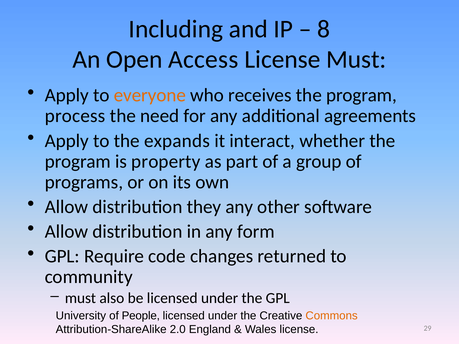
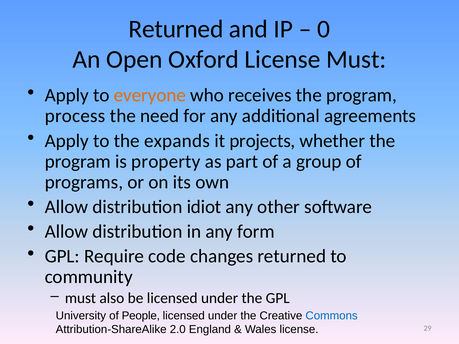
Including at (176, 29): Including -> Returned
8: 8 -> 0
Access: Access -> Oxford
interact: interact -> projects
they: they -> idiot
Commons colour: orange -> blue
